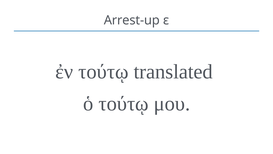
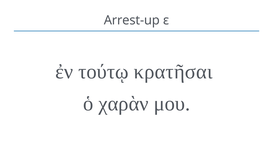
translated: translated -> κρατῆσαι
ὁ τούτῳ: τούτῳ -> χαρὰν
